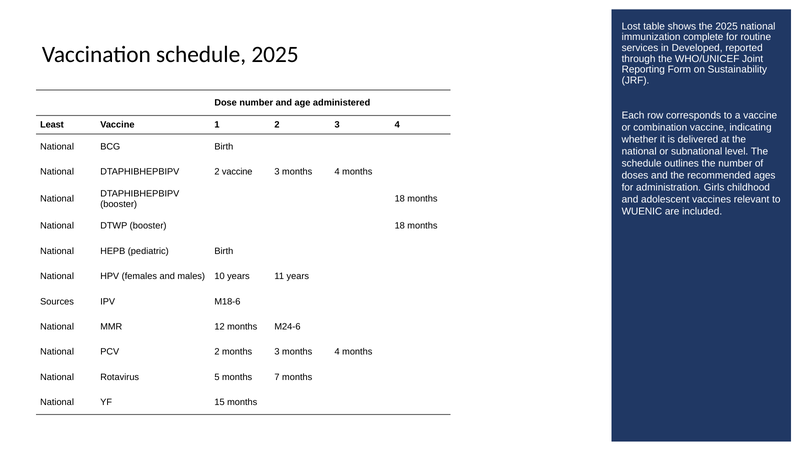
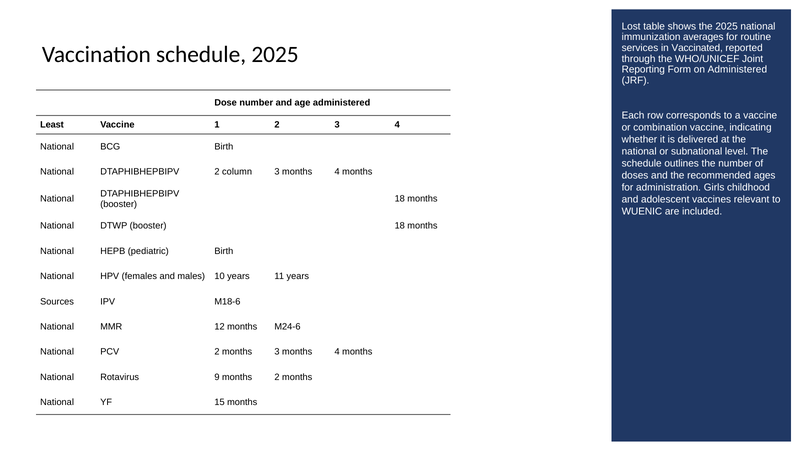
complete: complete -> averages
Developed: Developed -> Vaccinated
on Sustainability: Sustainability -> Administered
2 vaccine: vaccine -> column
5: 5 -> 9
months 7: 7 -> 2
